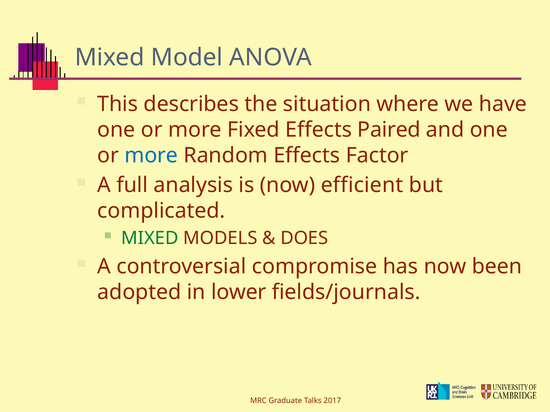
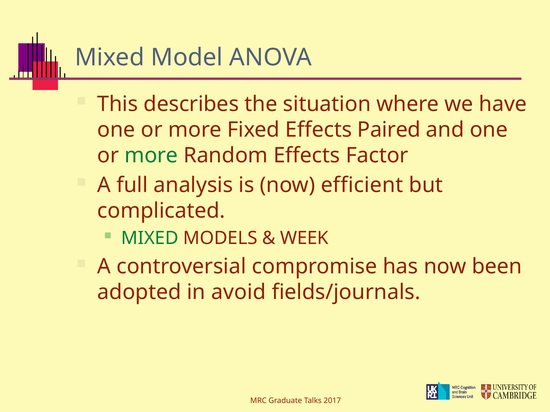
more at (151, 156) colour: blue -> green
DOES: DOES -> WEEK
lower: lower -> avoid
